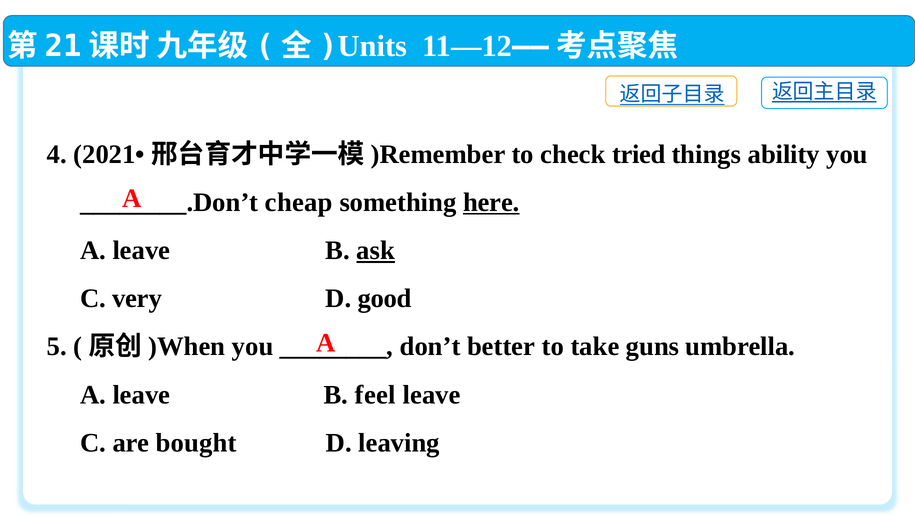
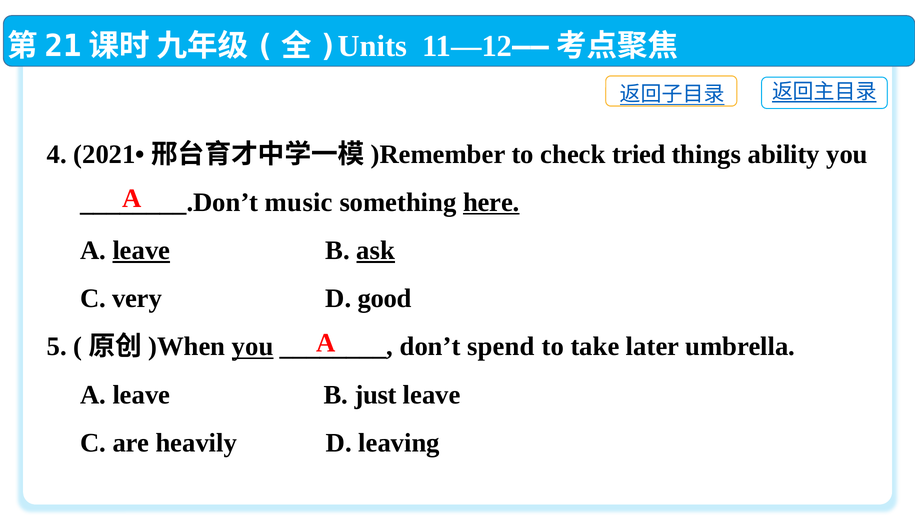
cheap: cheap -> music
leave at (141, 250) underline: none -> present
you at (253, 346) underline: none -> present
better: better -> spend
guns: guns -> later
feel: feel -> just
bought: bought -> heavily
